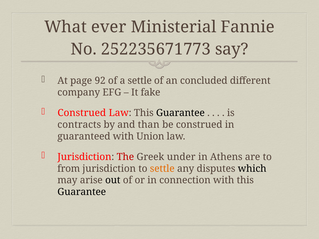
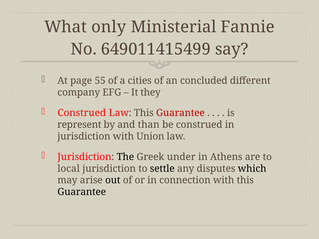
ever: ever -> only
252235671773: 252235671773 -> 649011415499
92: 92 -> 55
a settle: settle -> cities
fake: fake -> they
Guarantee at (180, 113) colour: black -> red
contracts: contracts -> represent
guaranteed at (84, 136): guaranteed -> jurisdiction
The colour: red -> black
from: from -> local
settle at (162, 169) colour: orange -> black
